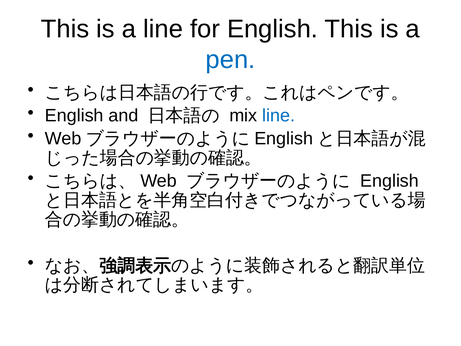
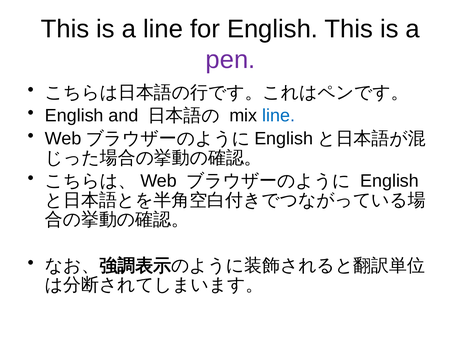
pen colour: blue -> purple
